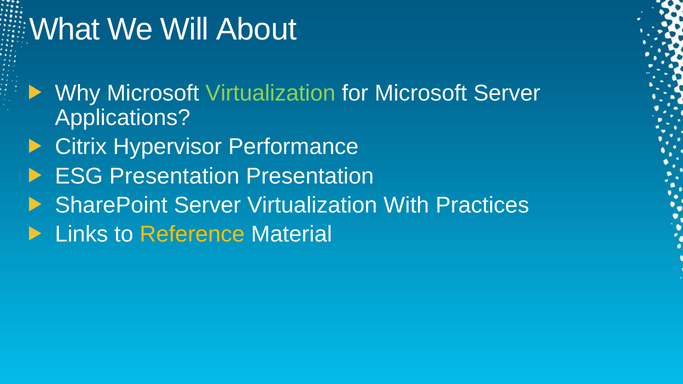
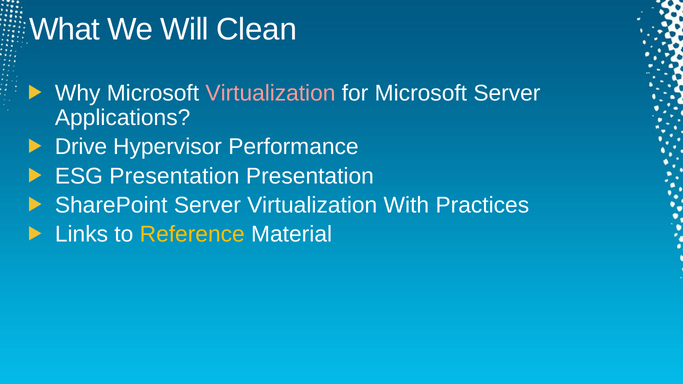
About: About -> Clean
Virtualization at (270, 93) colour: light green -> pink
Citrix: Citrix -> Drive
